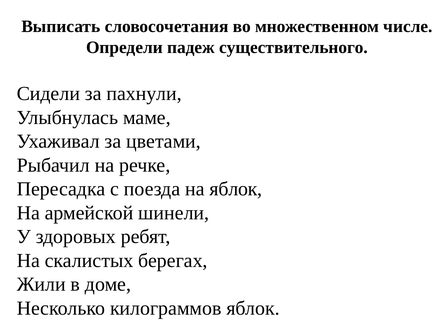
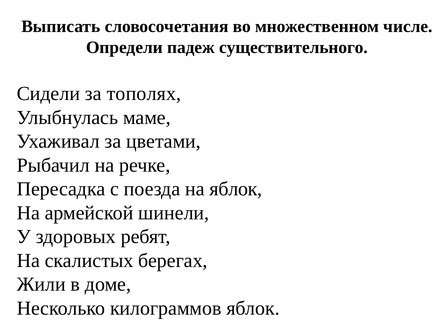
пахнули: пахнули -> тополях
